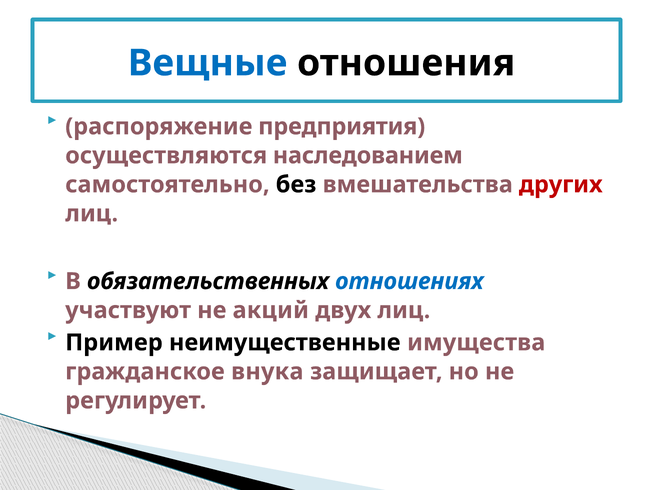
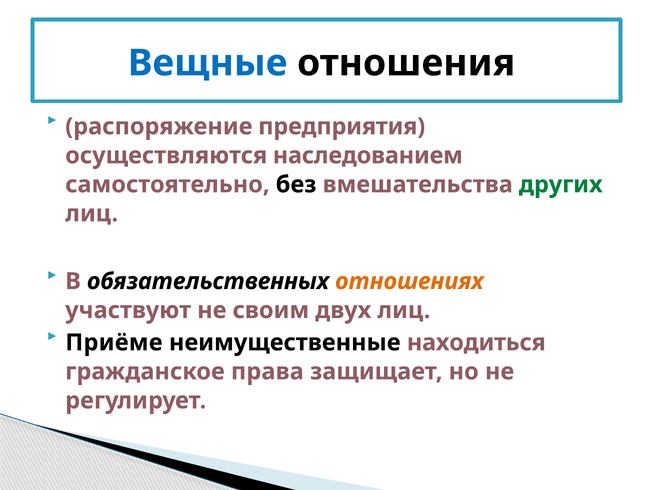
других colour: red -> green
отношениях colour: blue -> orange
акций: акций -> своим
Пример: Пример -> Приёме
имущества: имущества -> находиться
внука: внука -> права
